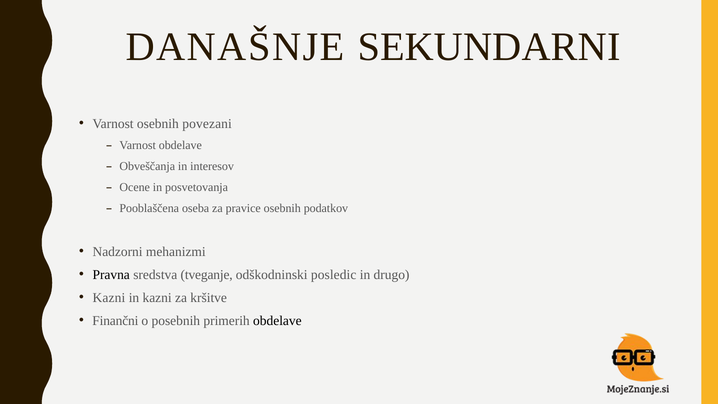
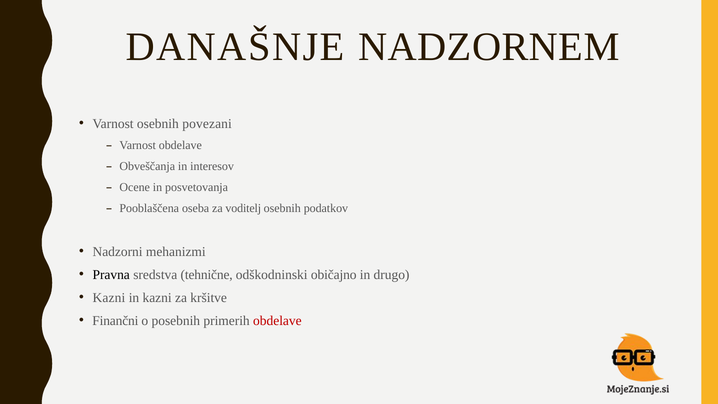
SEKUNDARNI: SEKUNDARNI -> NADZORNEM
pravice: pravice -> voditelj
tveganje: tveganje -> tehnične
posledic: posledic -> običajno
obdelave at (277, 321) colour: black -> red
